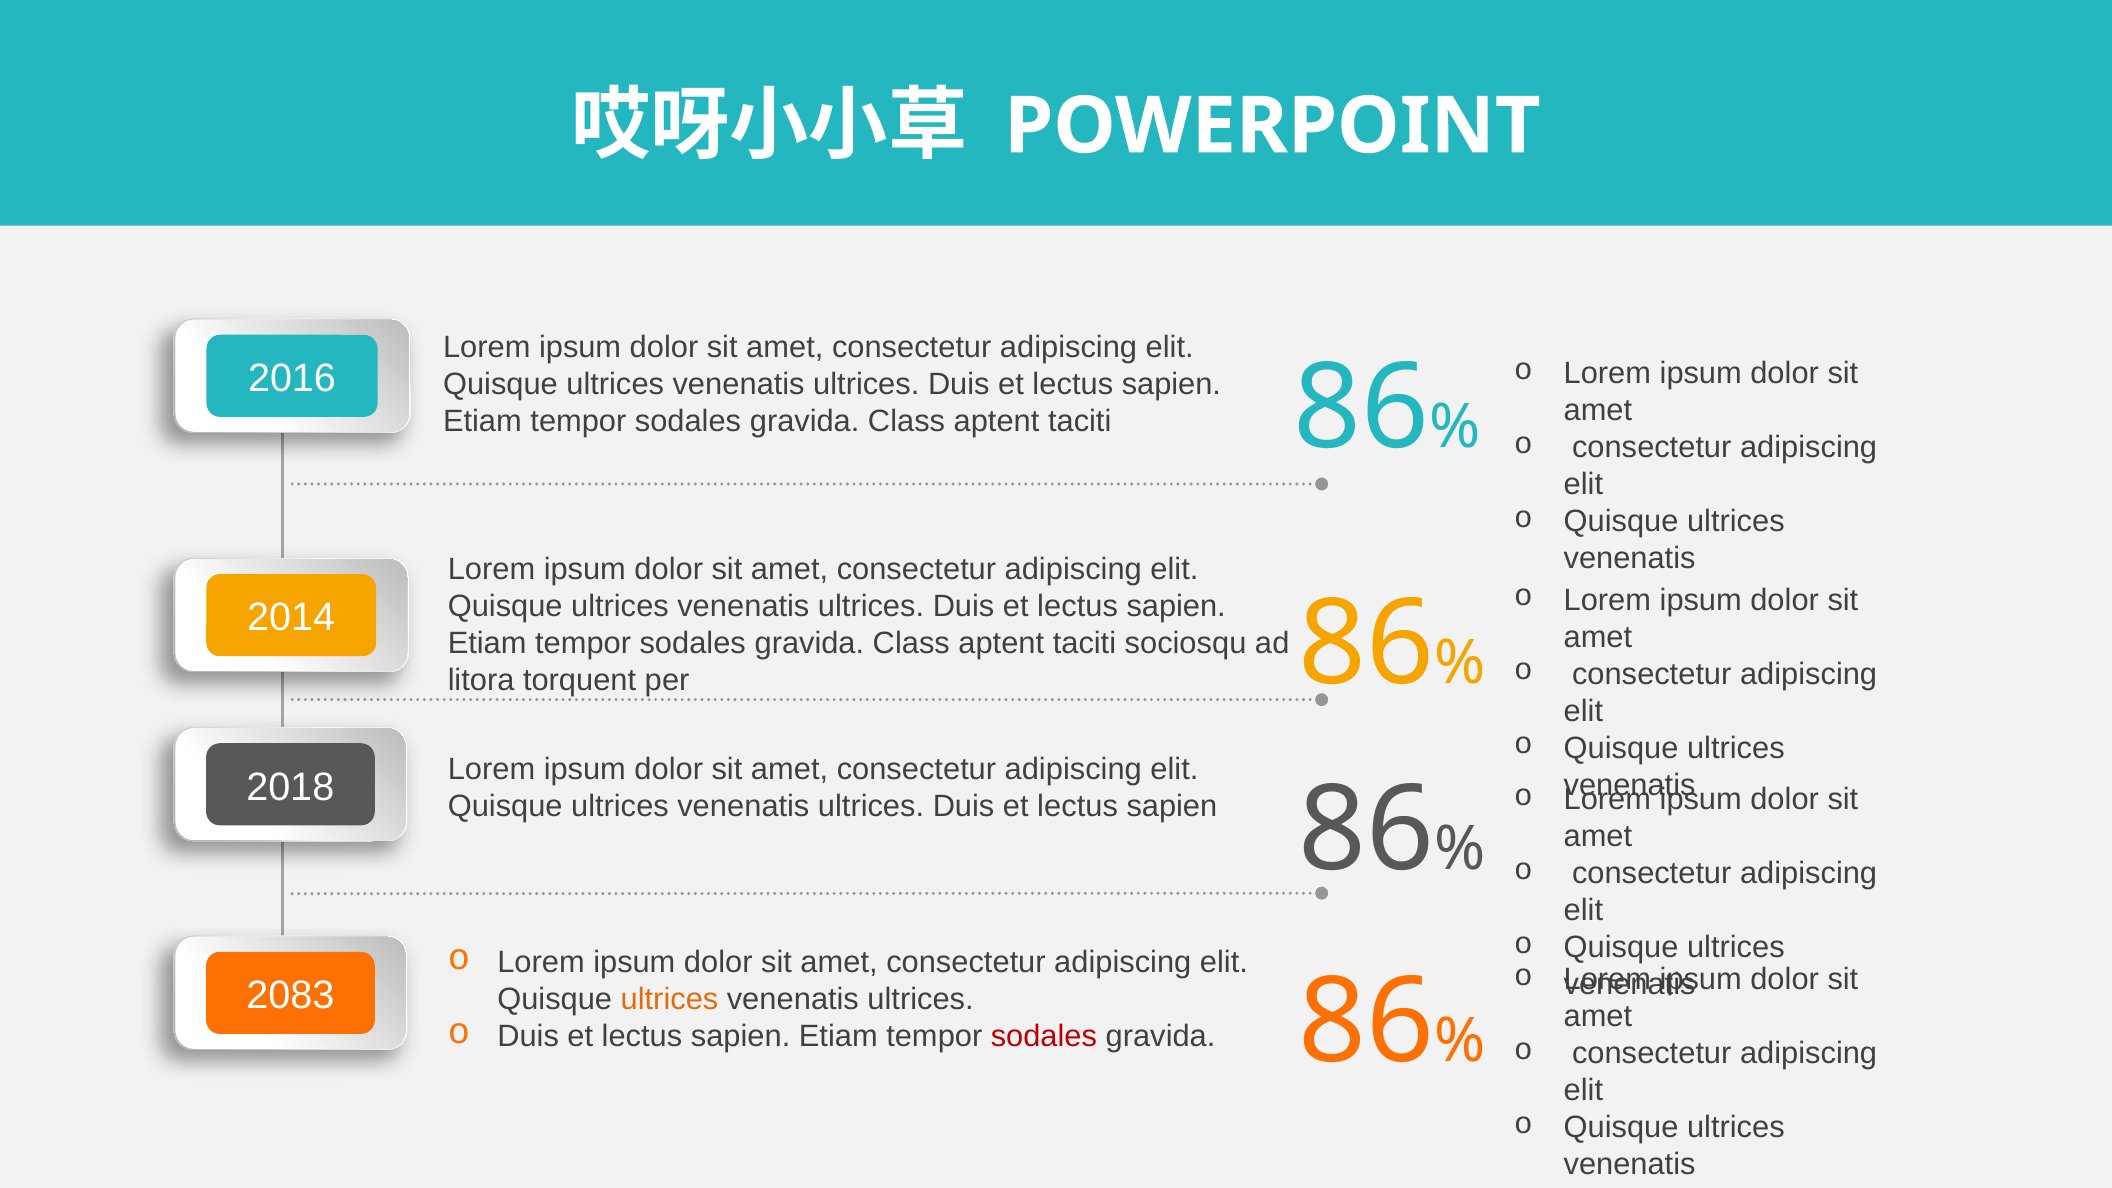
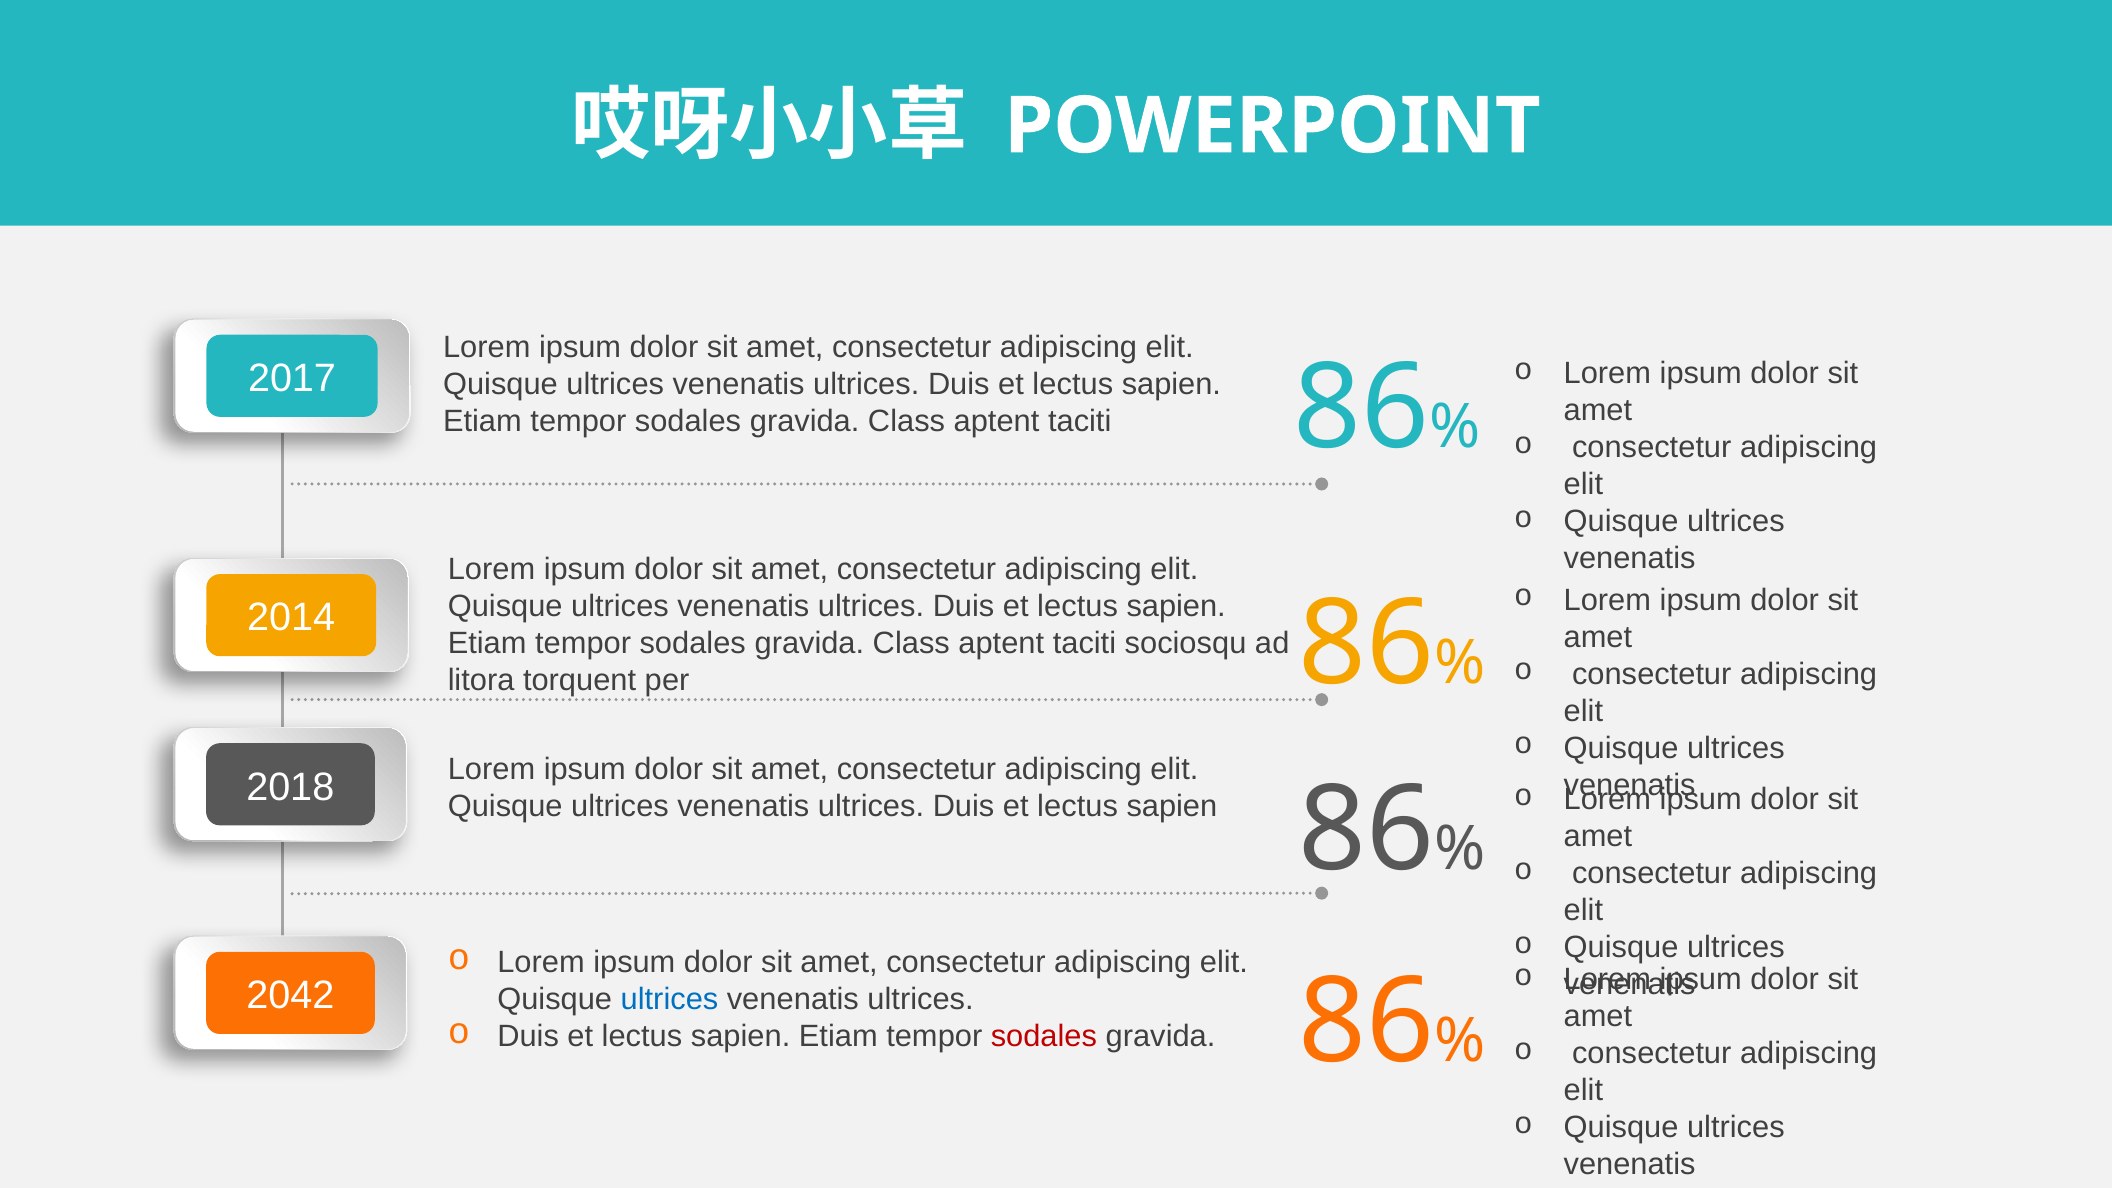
2016: 2016 -> 2017
2083: 2083 -> 2042
ultrices at (670, 999) colour: orange -> blue
